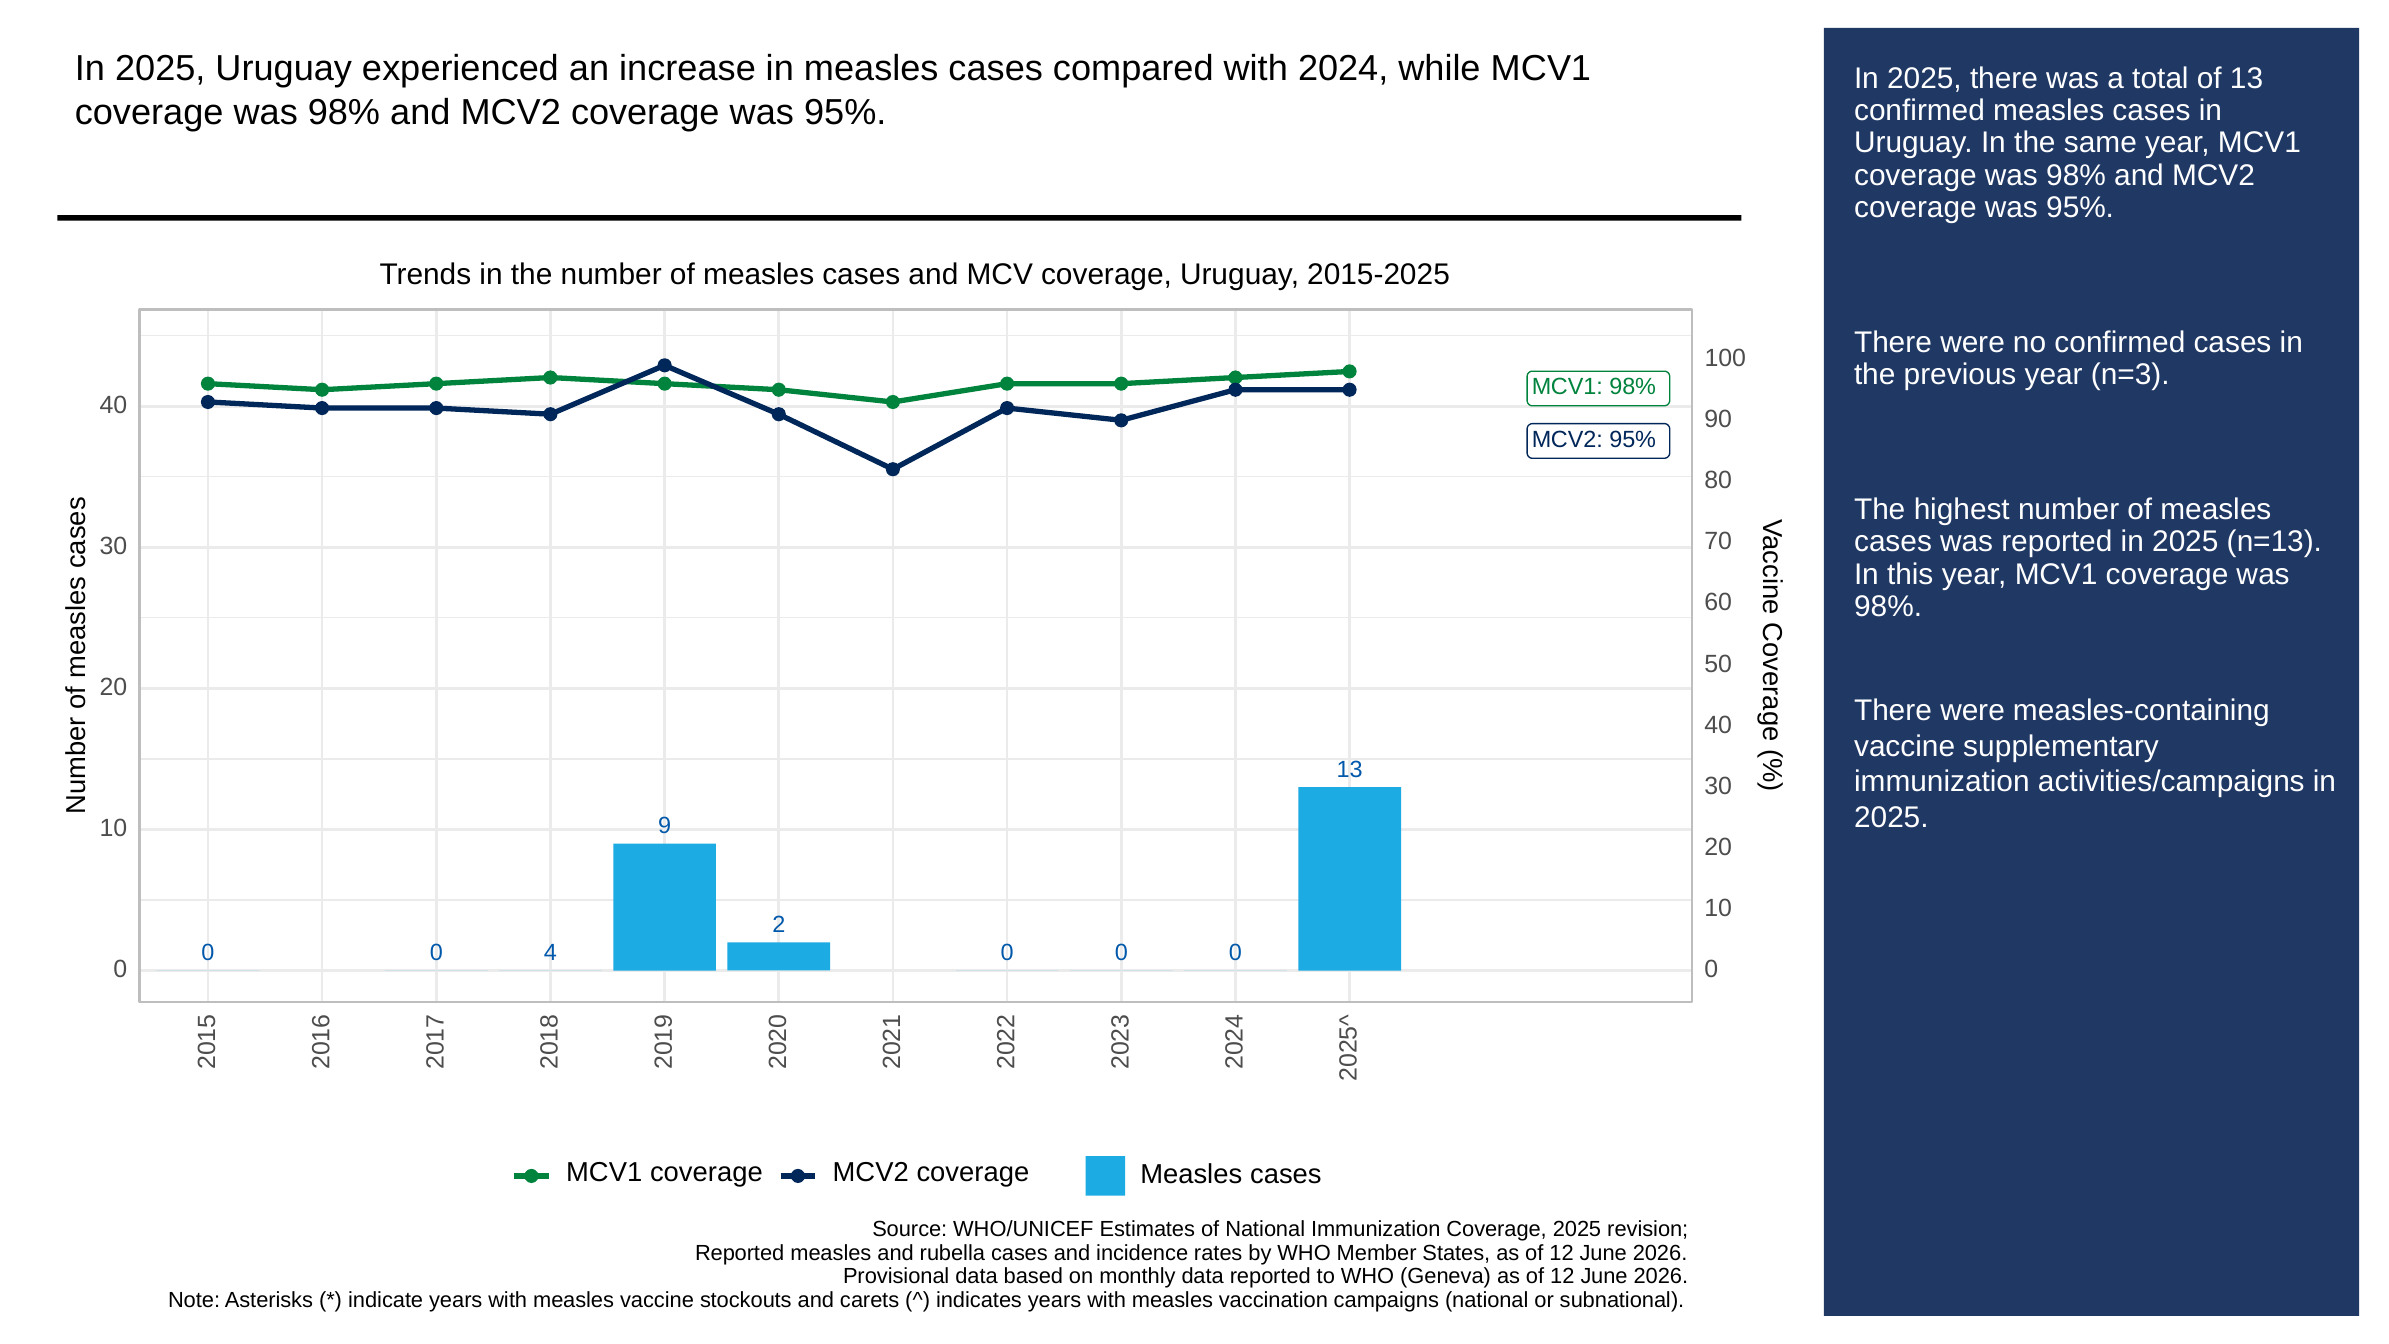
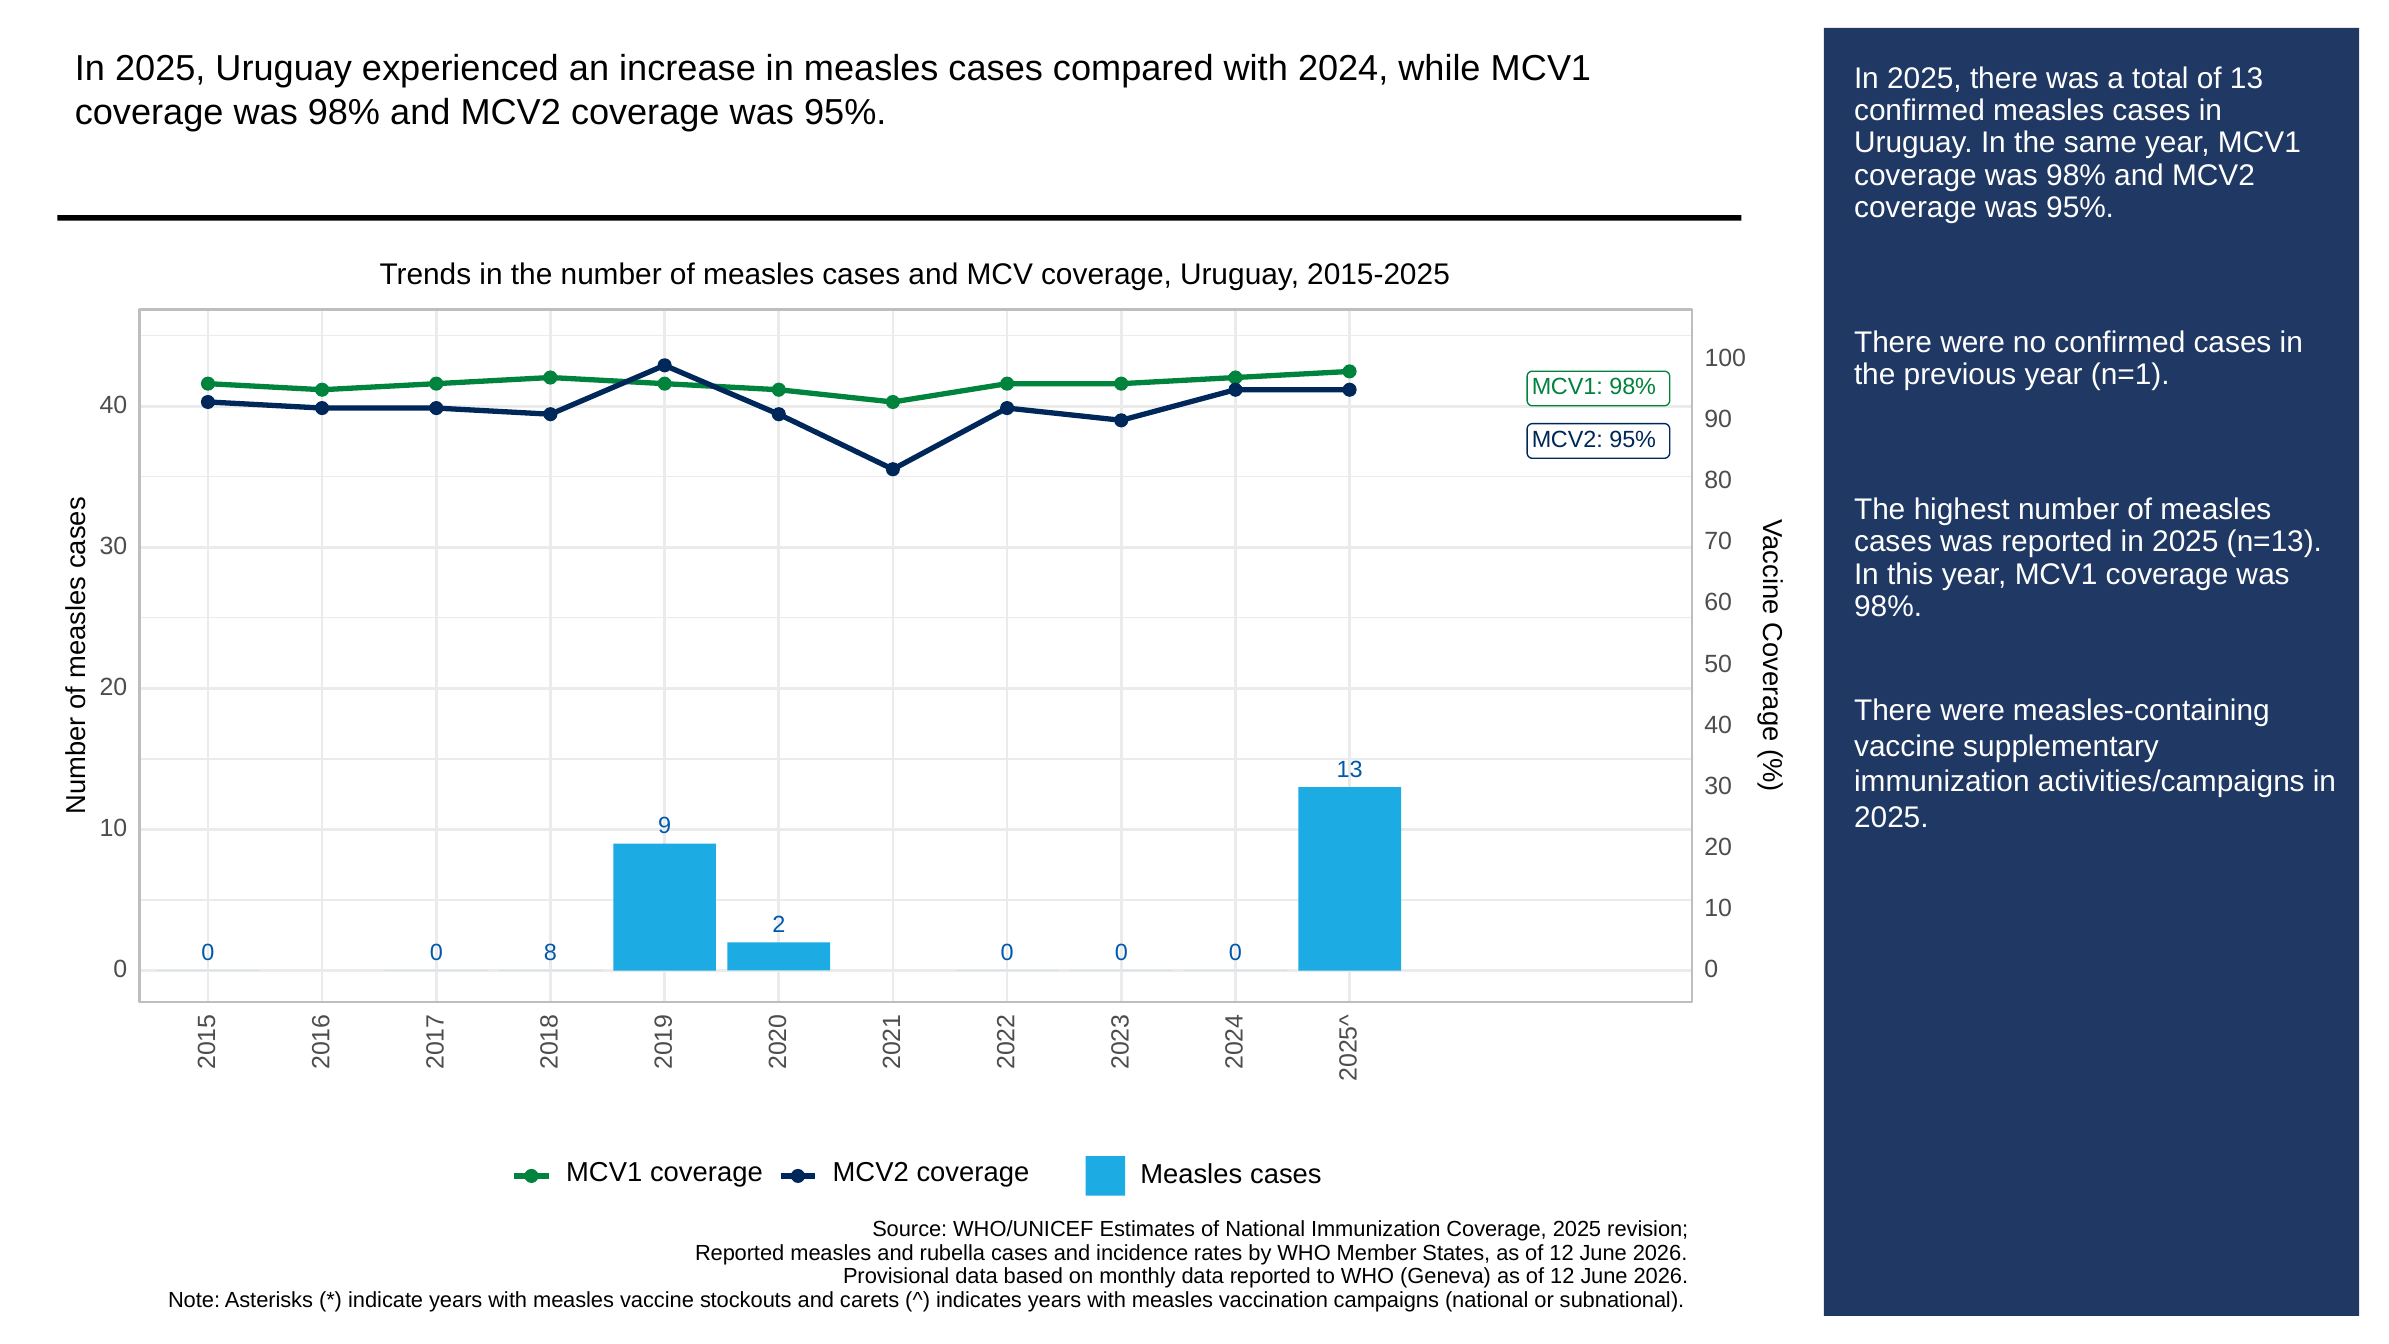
n=3: n=3 -> n=1
0 4: 4 -> 8
